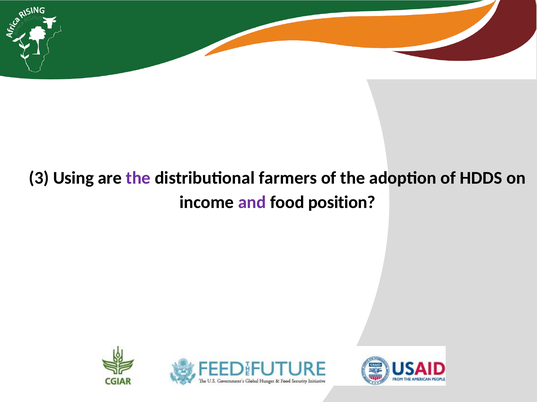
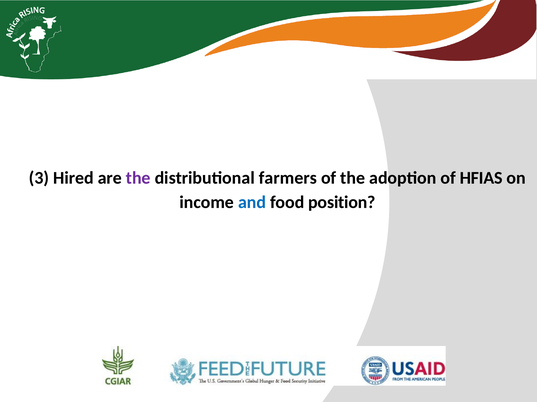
Using: Using -> Hired
HDDS: HDDS -> HFIAS
and colour: purple -> blue
